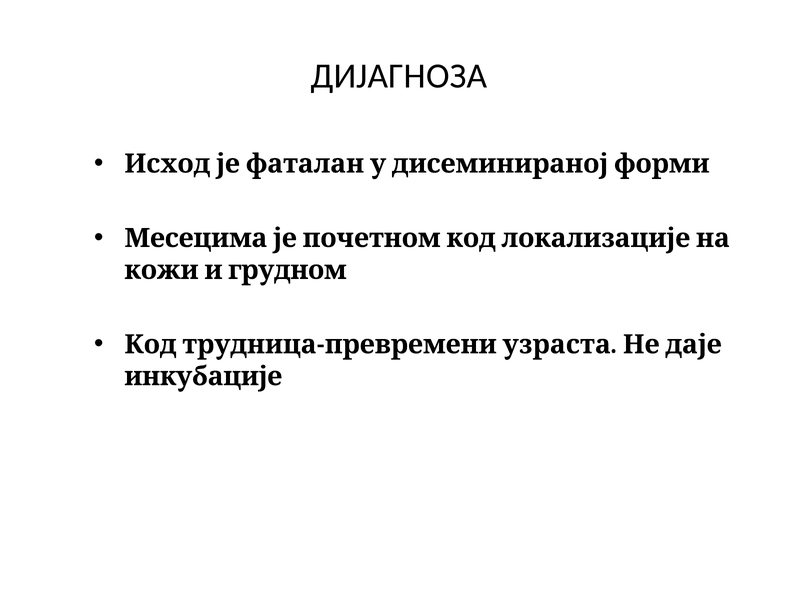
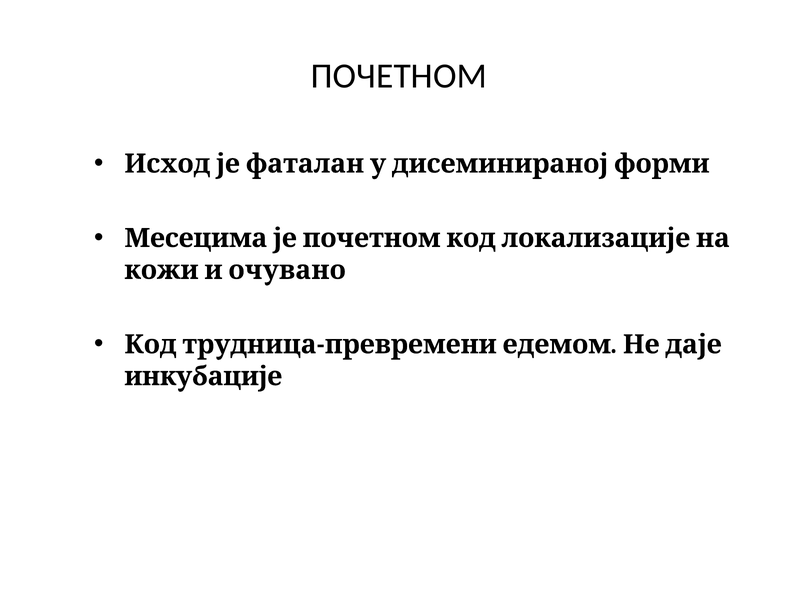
ДИЈАГНОЗА at (399, 76): ДИЈАГНОЗА -> ПОЧЕТНОМ
грудном: грудном -> очувано
узраста: узраста -> едемом
